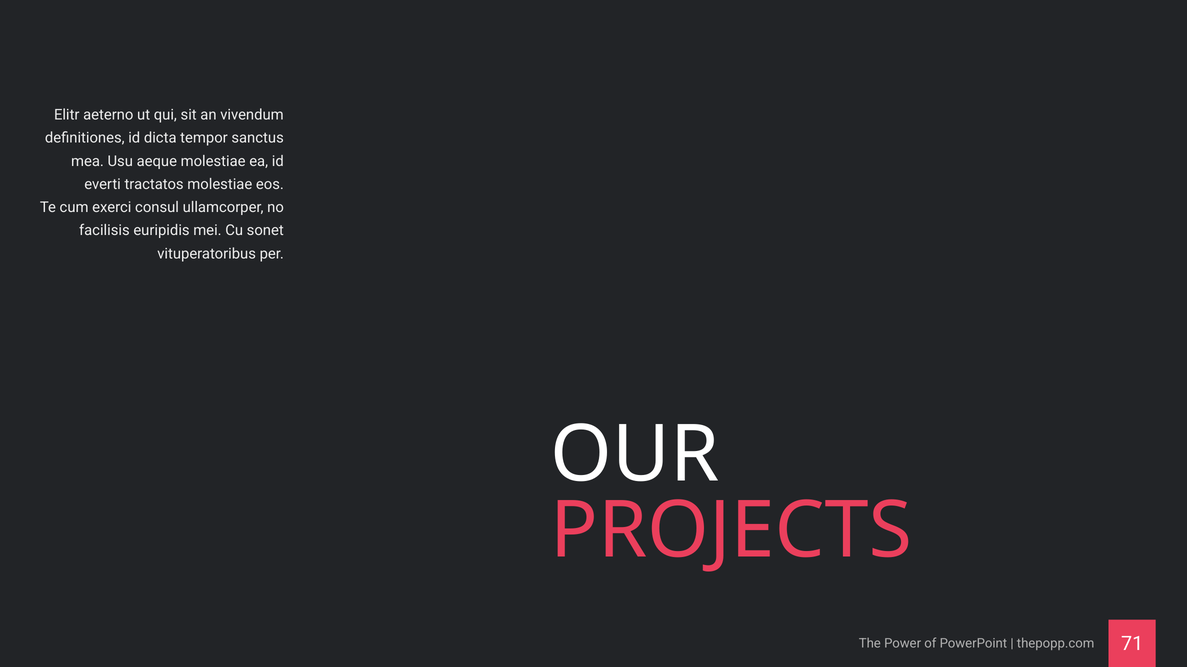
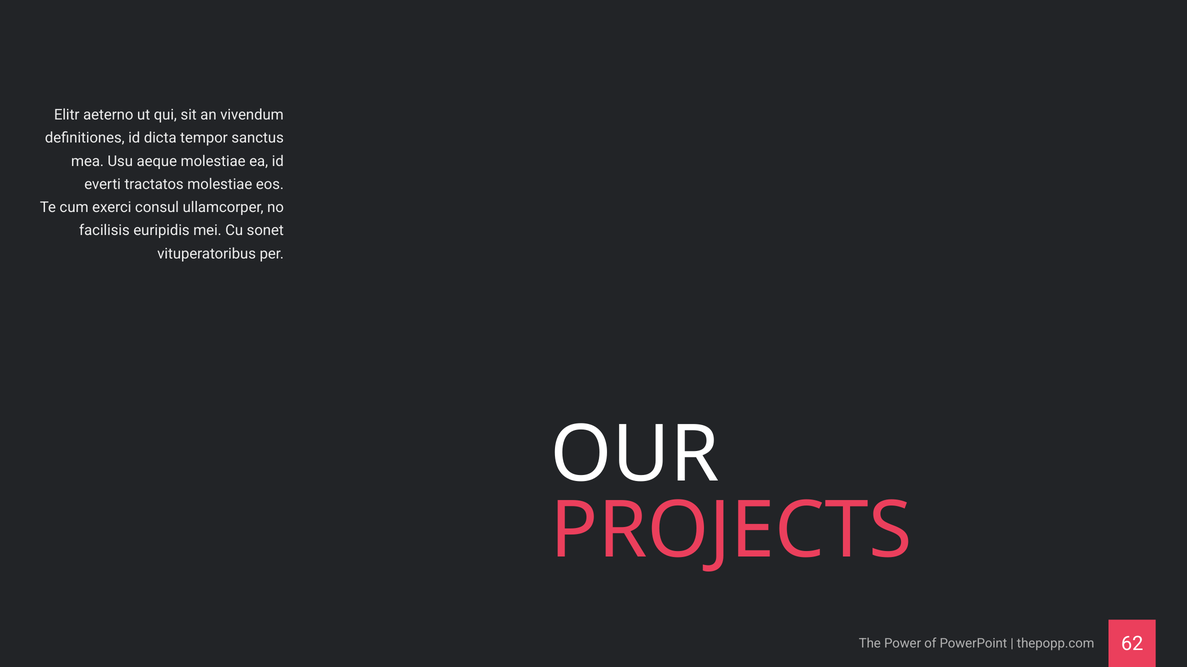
71: 71 -> 62
